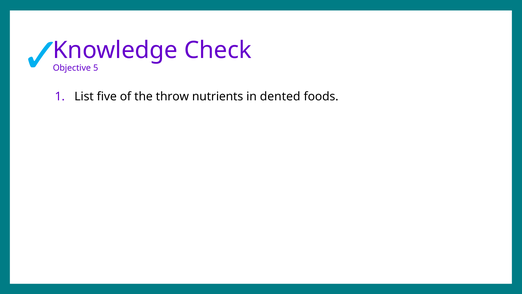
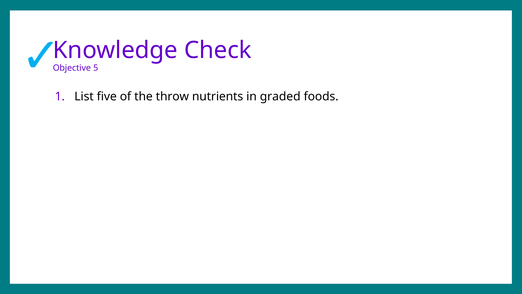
dented: dented -> graded
